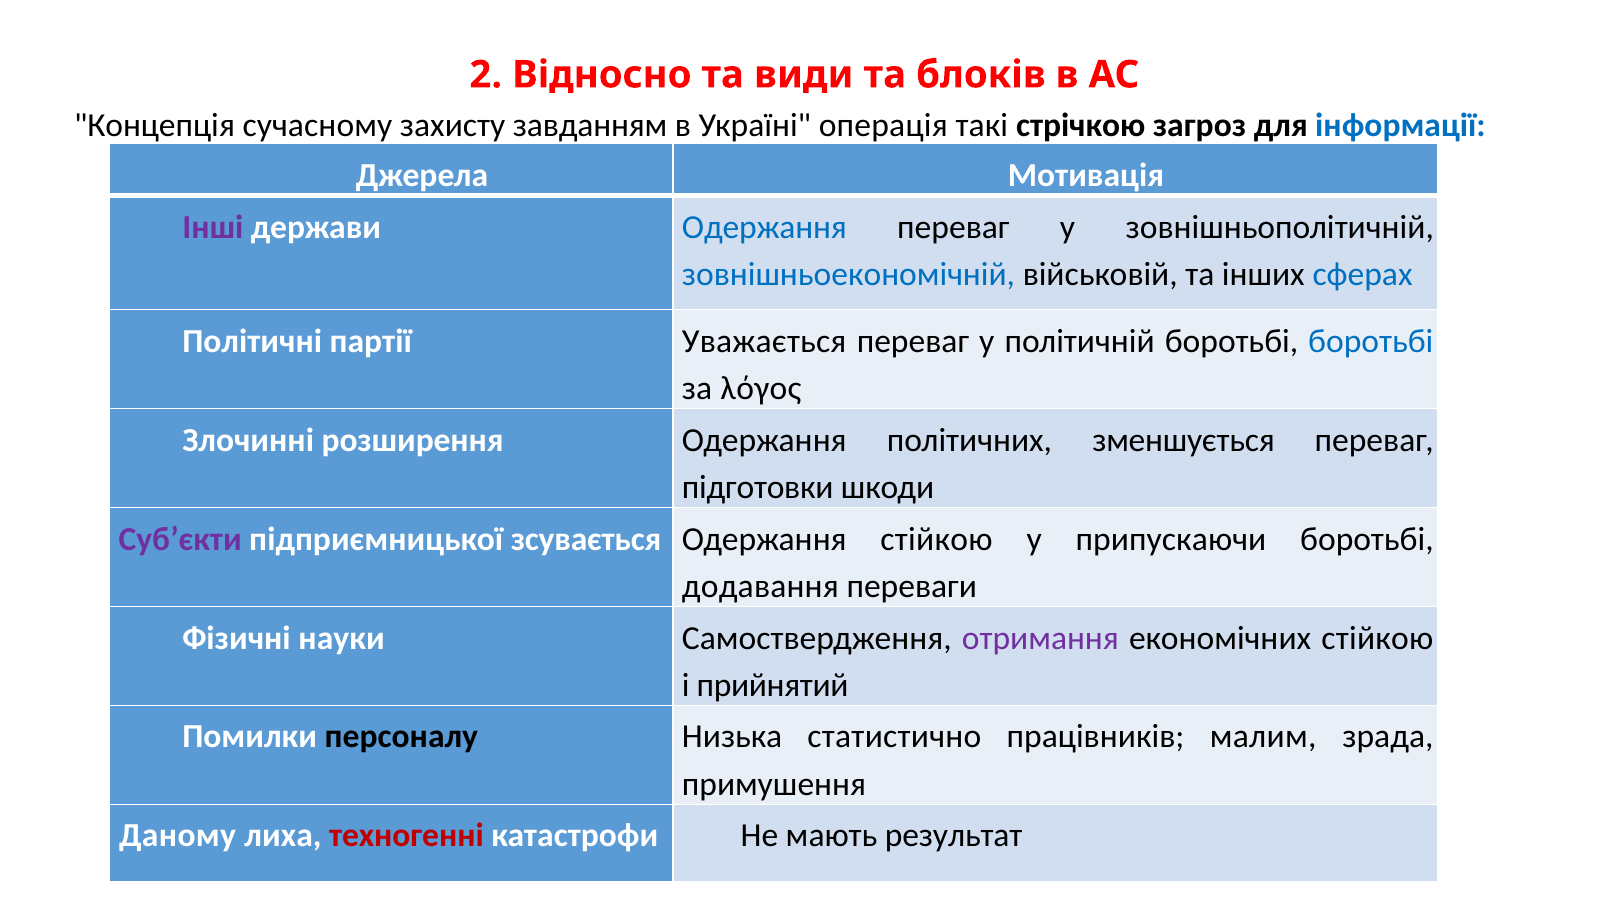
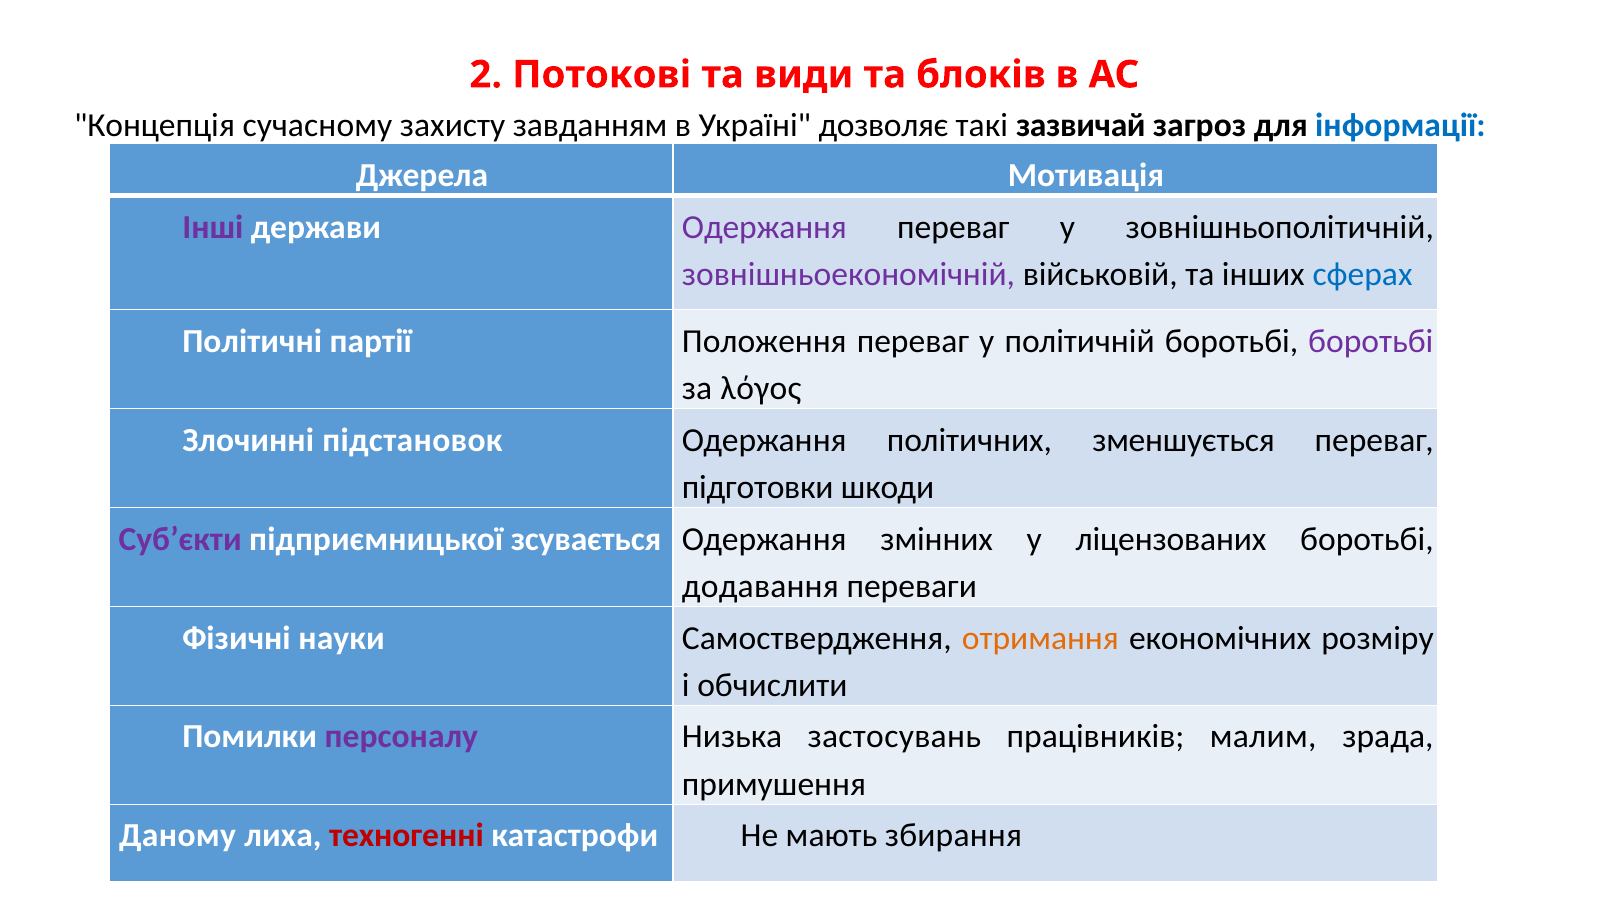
Відносно: Відносно -> Потокові
операція: операція -> дозволяє
стрічкою: стрічкою -> зазвичай
Одержання at (764, 227) colour: blue -> purple
зовнішньоекономічній colour: blue -> purple
Уважається: Уважається -> Положення
боротьбі at (1371, 342) colour: blue -> purple
розширення: розширення -> підстановок
Одержання стійкою: стійкою -> змінних
припускаючи: припускаючи -> ліцензованих
отримання colour: purple -> orange
економічних стійкою: стійкою -> розміру
прийнятий: прийнятий -> обчислити
персоналу colour: black -> purple
статистично: статистично -> застосувань
результат: результат -> збирання
